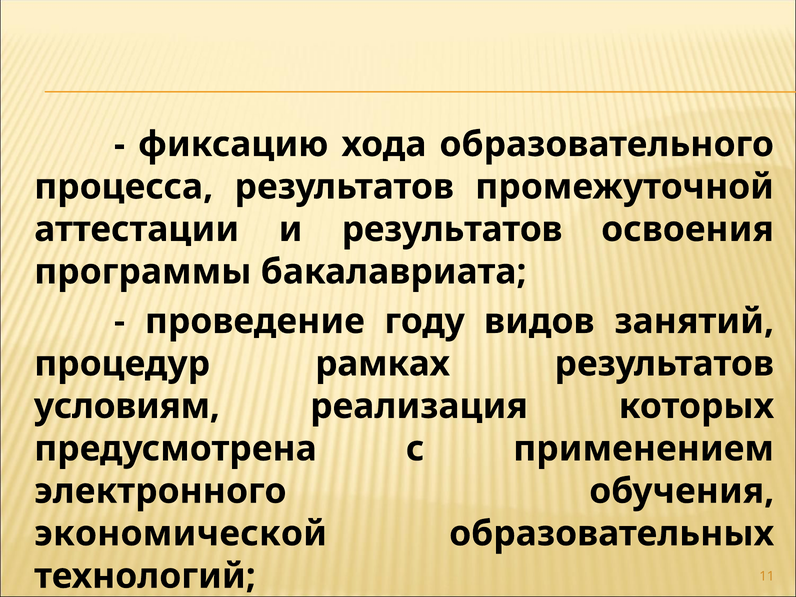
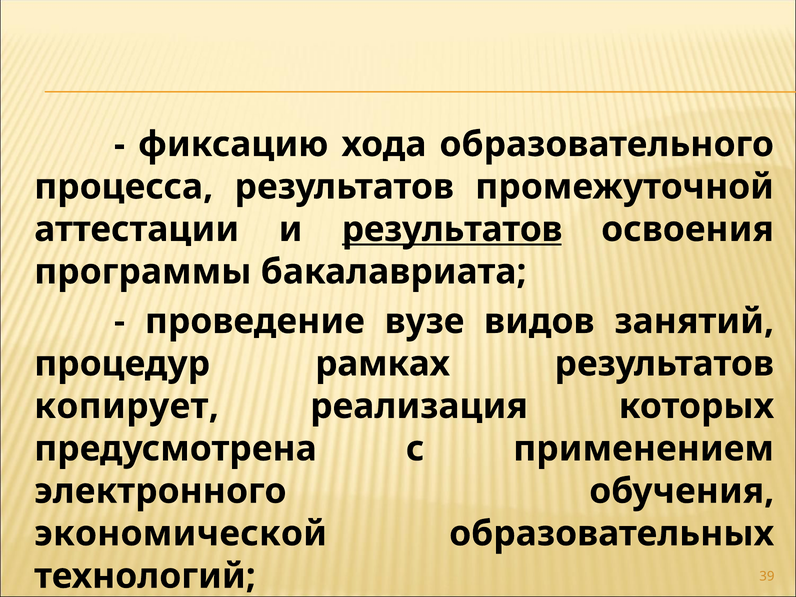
результатов at (452, 229) underline: none -> present
году: году -> вузе
условиям: условиям -> копирует
11: 11 -> 39
